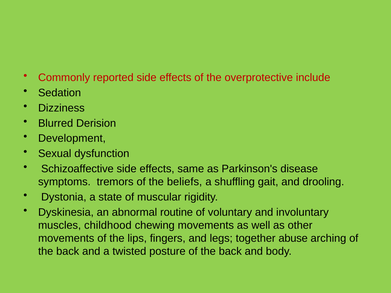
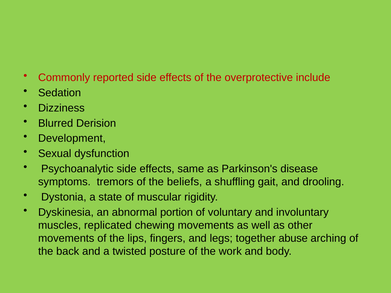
Schizoaffective: Schizoaffective -> Psychoanalytic
routine: routine -> portion
childhood: childhood -> replicated
posture of the back: back -> work
